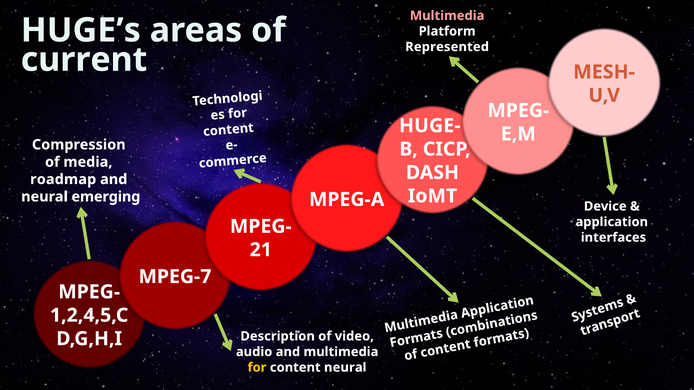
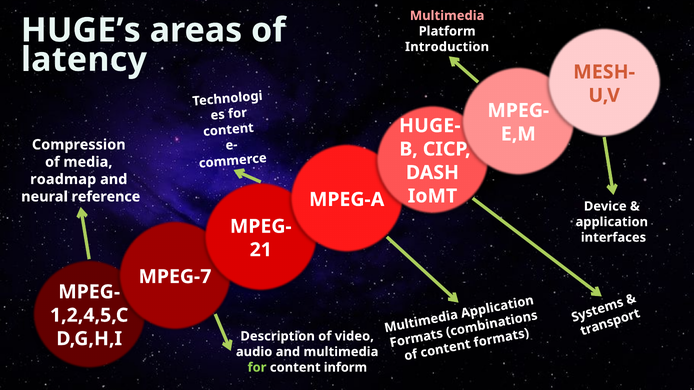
Represented: Represented -> Introduction
current: current -> latency
emerging: emerging -> reference
for at (257, 368) colour: yellow -> light green
content neural: neural -> inform
